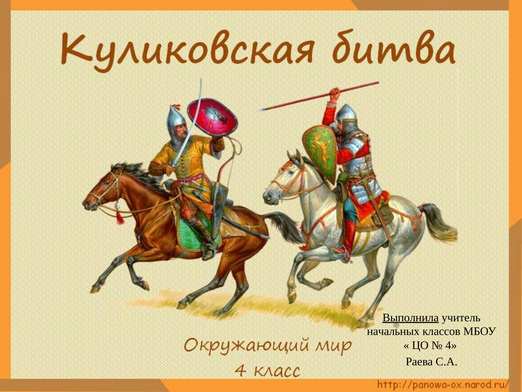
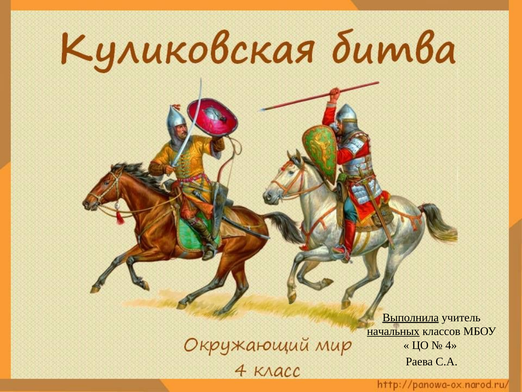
начальных underline: none -> present
